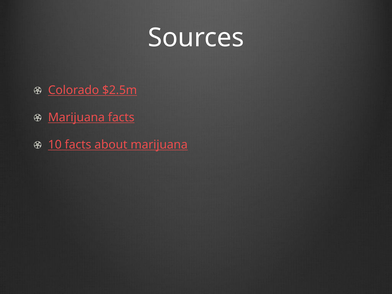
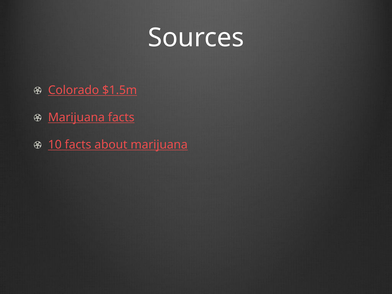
$2.5m: $2.5m -> $1.5m
